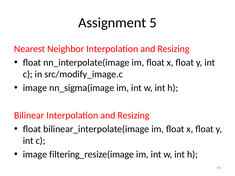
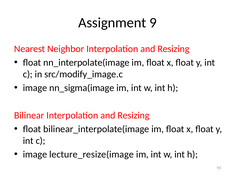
5: 5 -> 9
filtering_resize(image: filtering_resize(image -> lecture_resize(image
